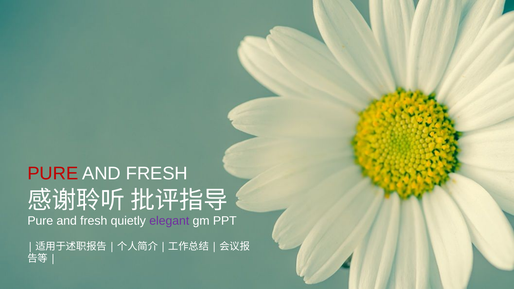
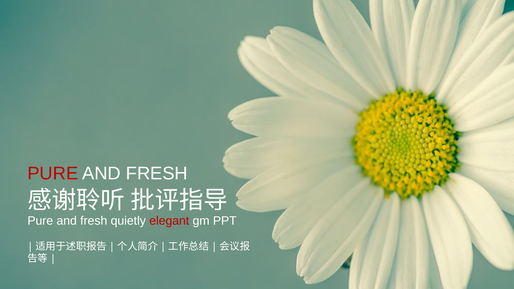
elegant colour: purple -> red
